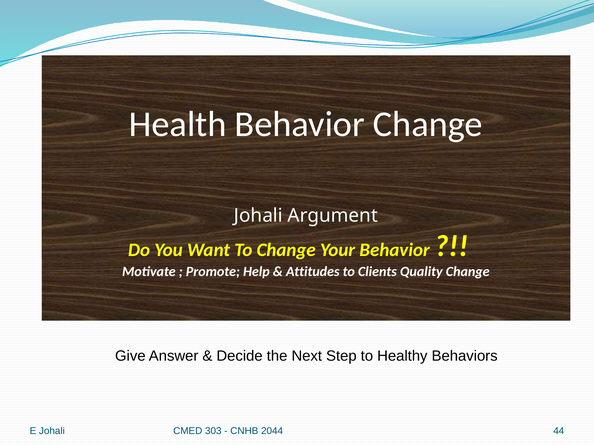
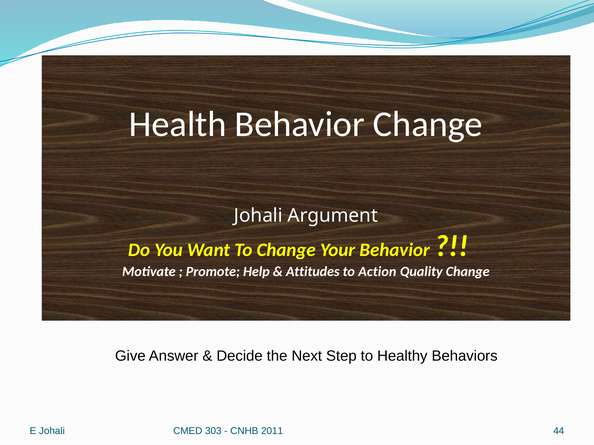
Clients: Clients -> Action
2044: 2044 -> 2011
